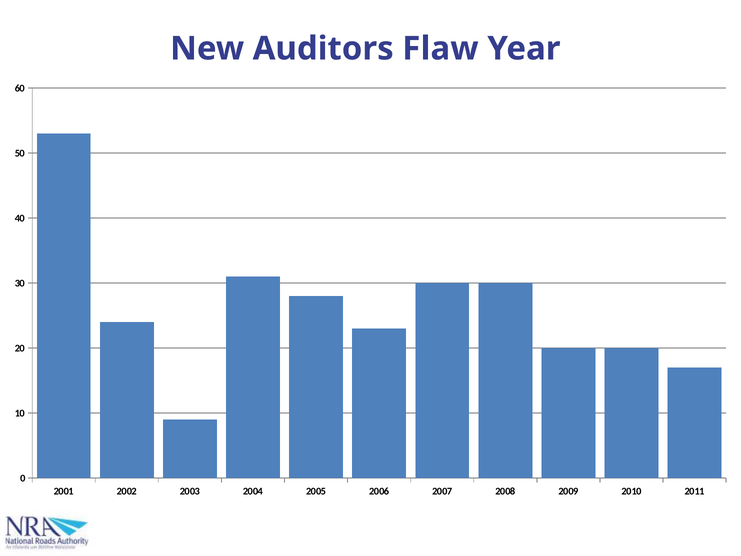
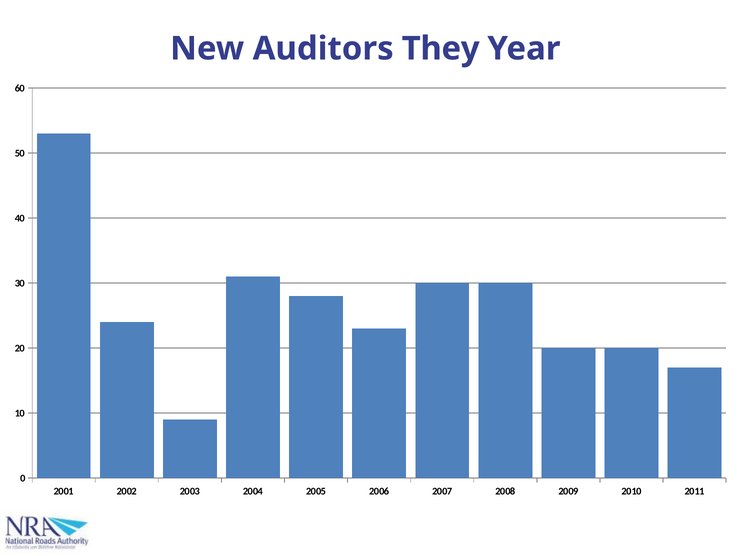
Flaw: Flaw -> They
